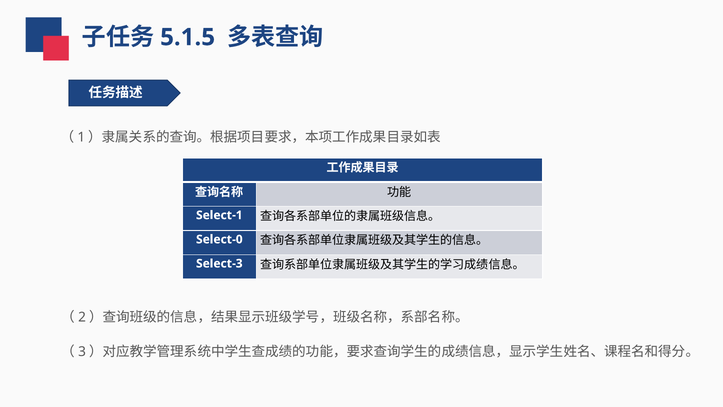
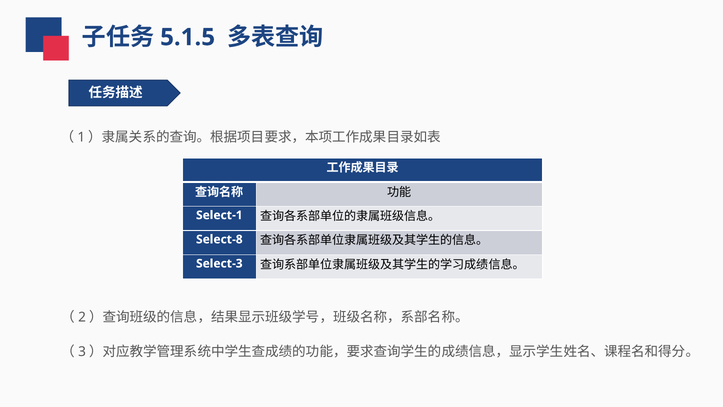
Select-0: Select-0 -> Select-8
